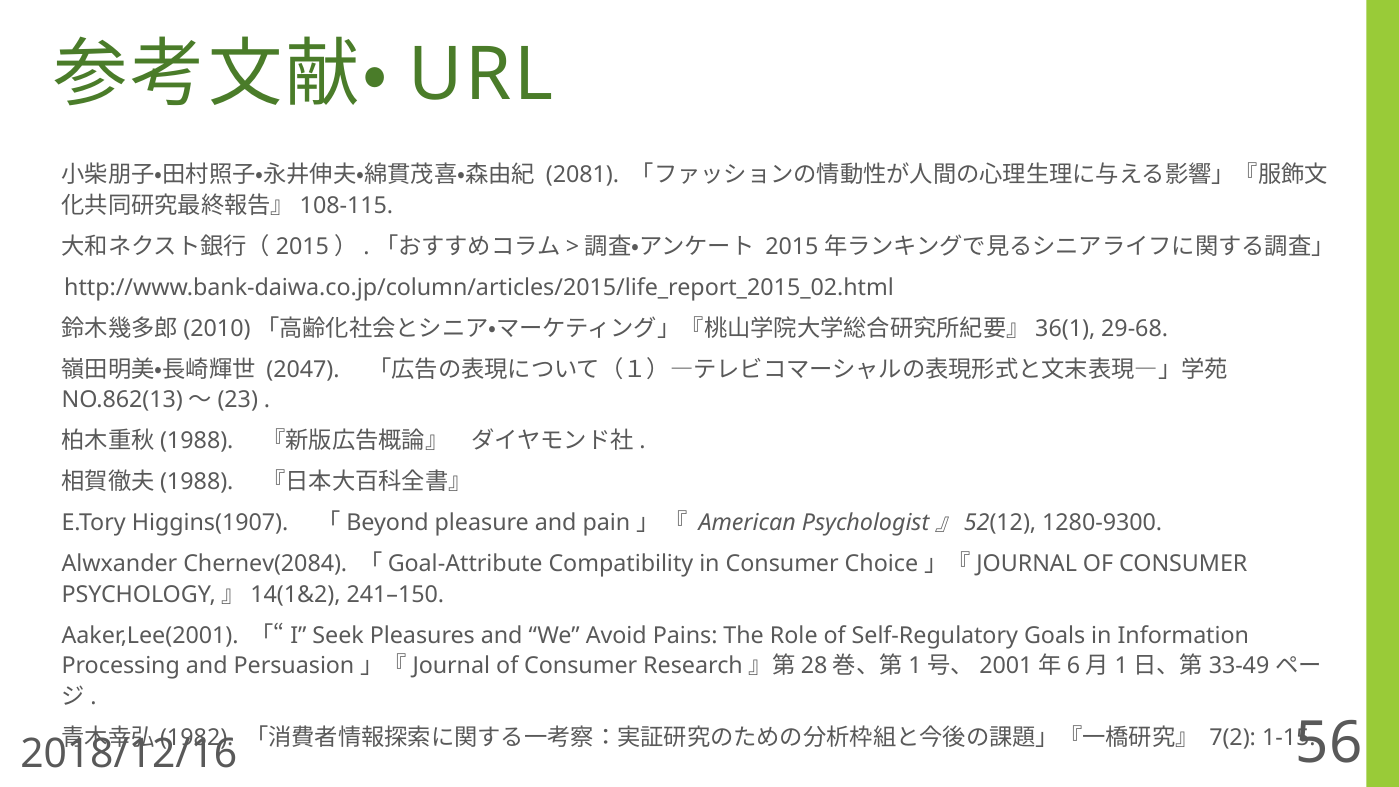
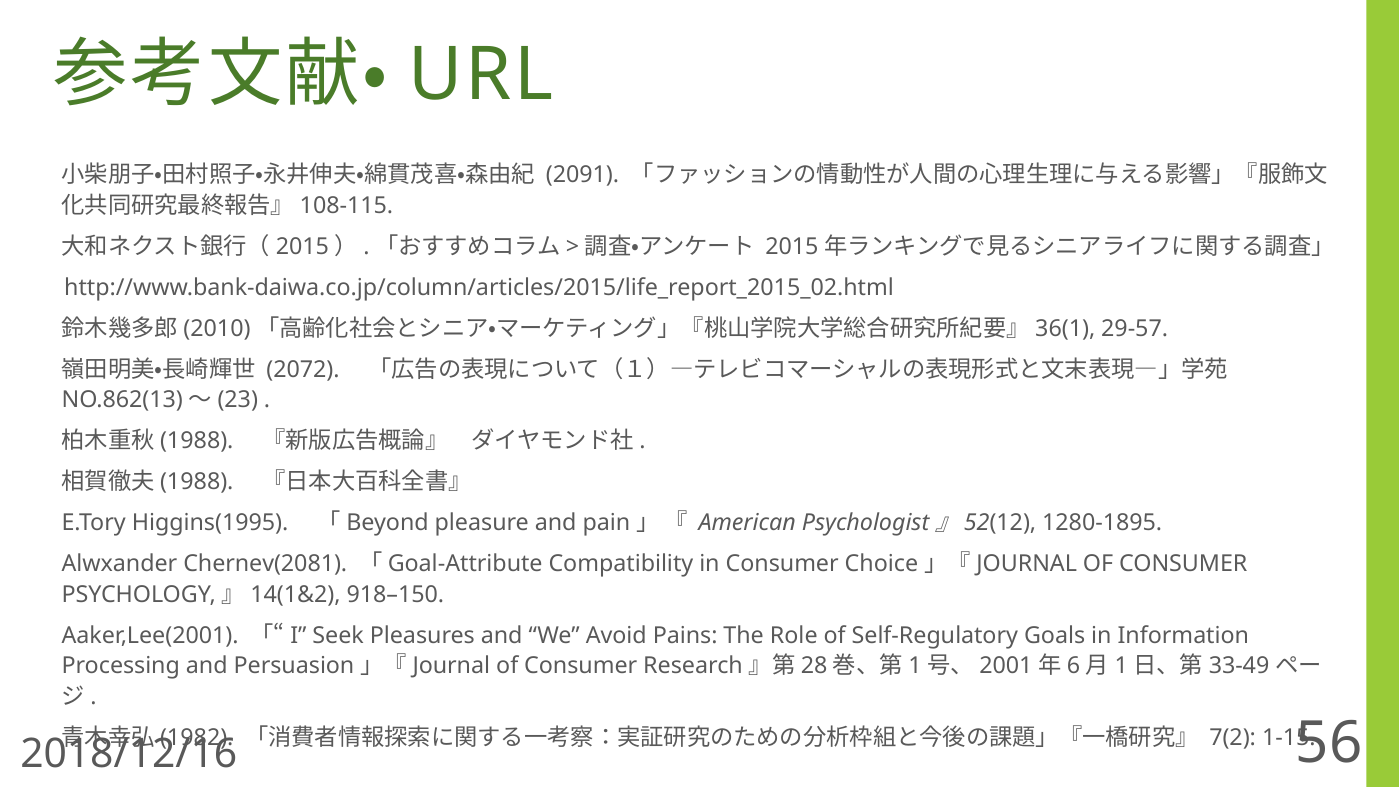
2081: 2081 -> 2091
29-68: 29-68 -> 29-57
2047: 2047 -> 2072
Higgins(1907: Higgins(1907 -> Higgins(1995
1280-9300: 1280-9300 -> 1280-1895
Chernev(2084: Chernev(2084 -> Chernev(2081
241–150: 241–150 -> 918–150
